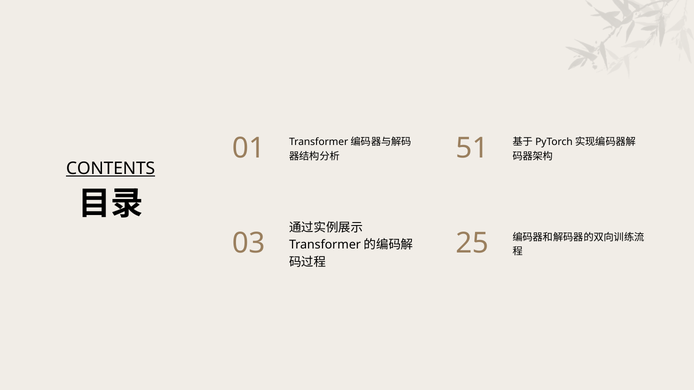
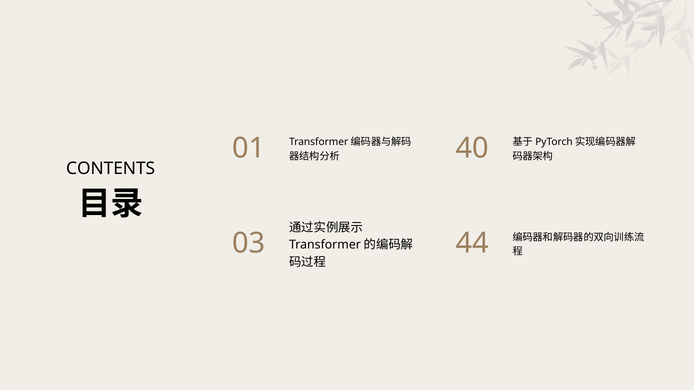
51: 51 -> 40
CONTENTS underline: present -> none
25: 25 -> 44
